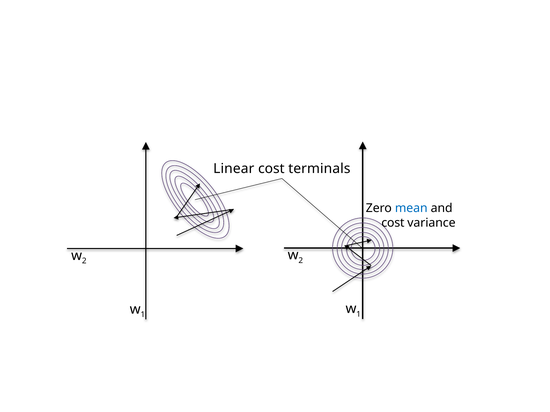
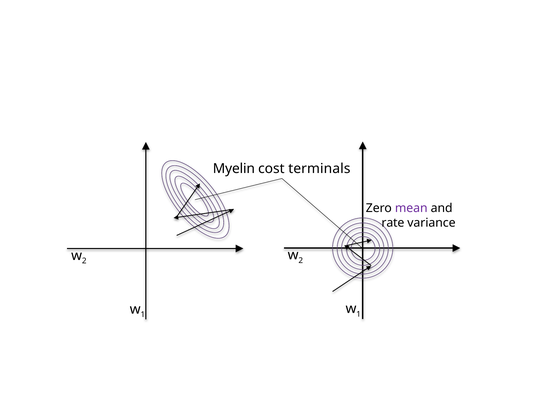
Linear: Linear -> Myelin
mean colour: blue -> purple
cost at (393, 223): cost -> rate
